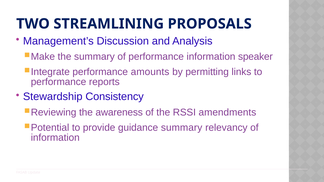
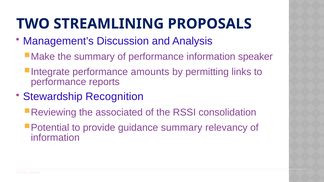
Consistency: Consistency -> Recognition
awareness: awareness -> associated
amendments: amendments -> consolidation
